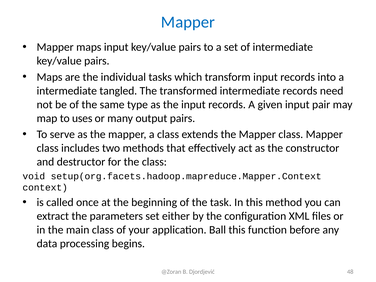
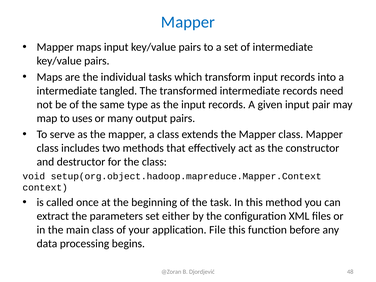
setup(org.facets.hadoop.mapreduce.Mapper.Context: setup(org.facets.hadoop.mapreduce.Mapper.Context -> setup(org.object.hadoop.mapreduce.Mapper.Context
Ball: Ball -> File
